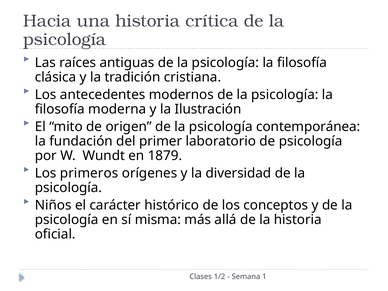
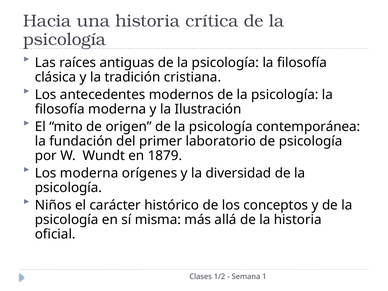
Los primeros: primeros -> moderna
